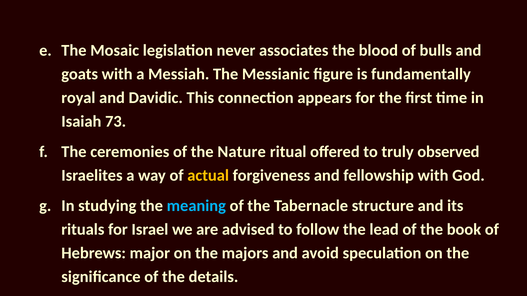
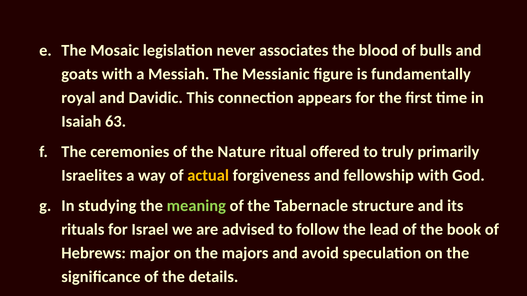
73: 73 -> 63
observed: observed -> primarily
meaning colour: light blue -> light green
